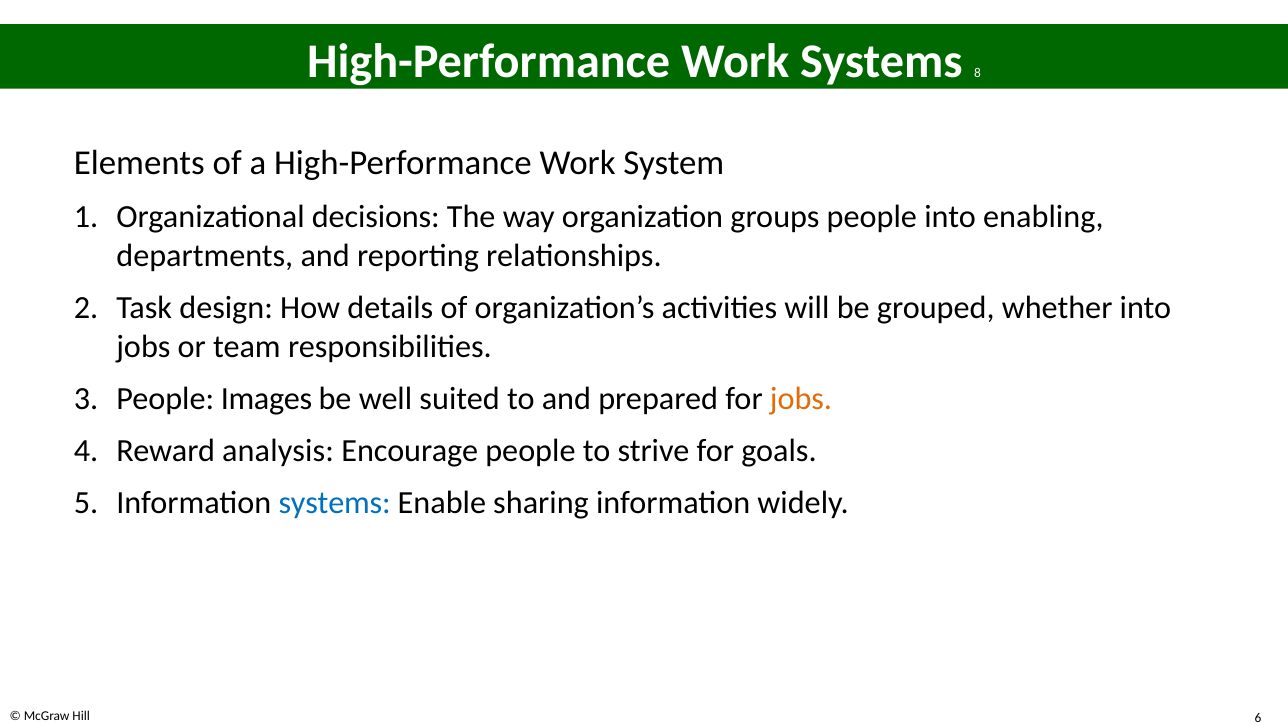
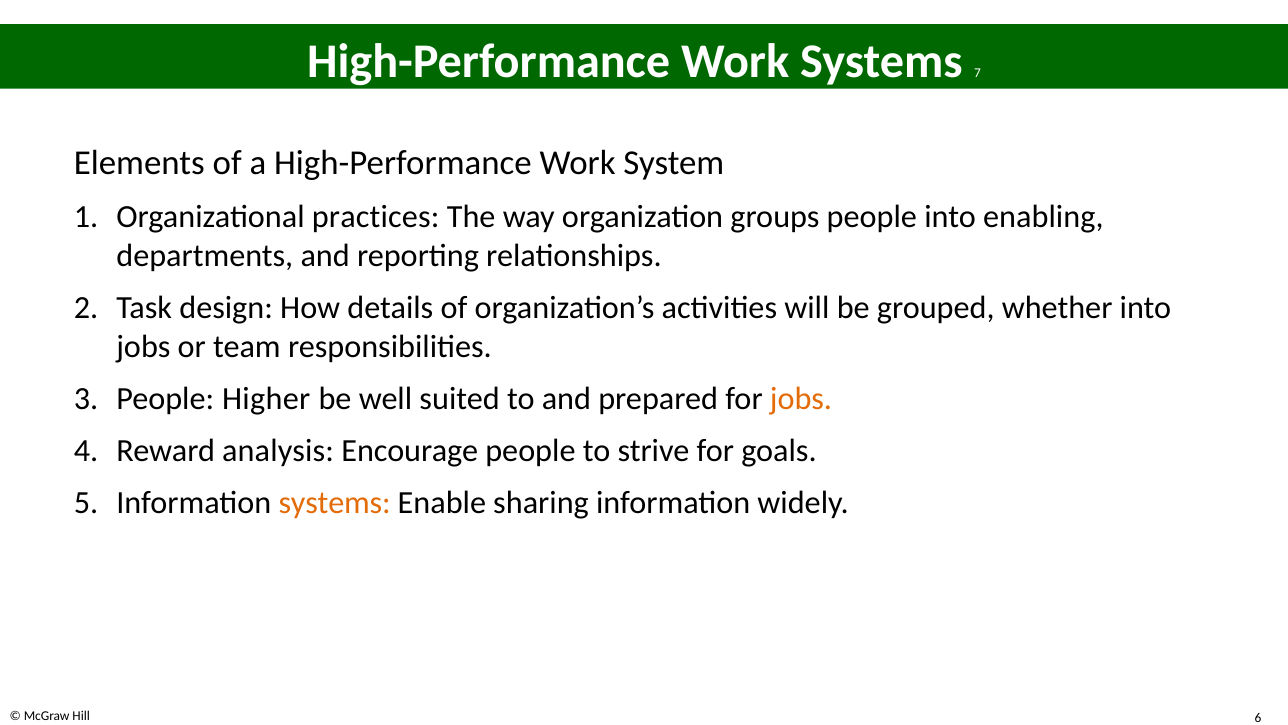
8: 8 -> 7
decisions: decisions -> practices
Images: Images -> Higher
systems at (335, 502) colour: blue -> orange
